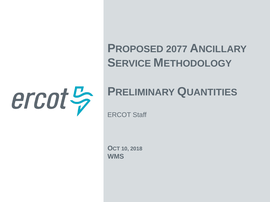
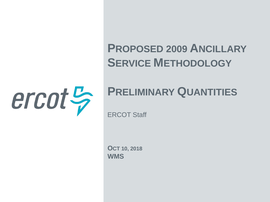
2077: 2077 -> 2009
